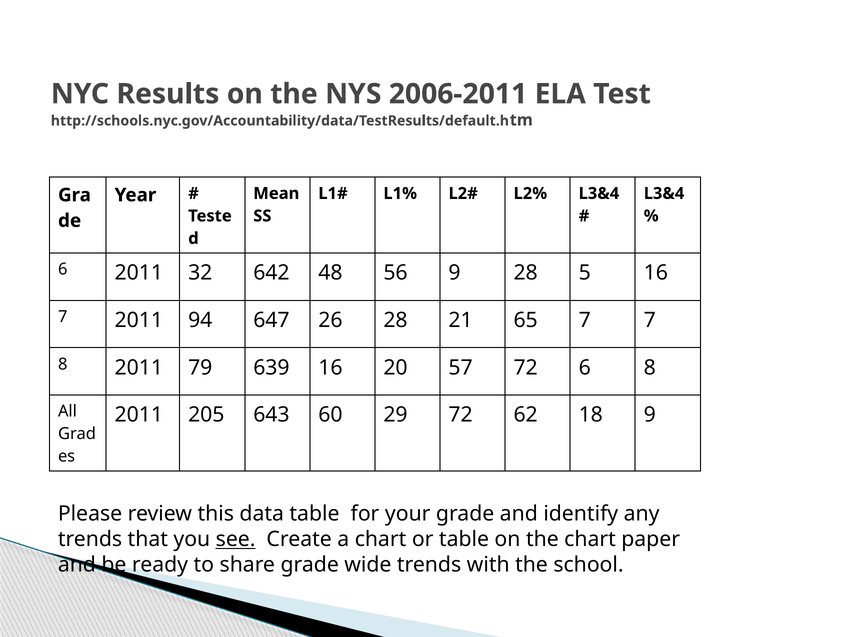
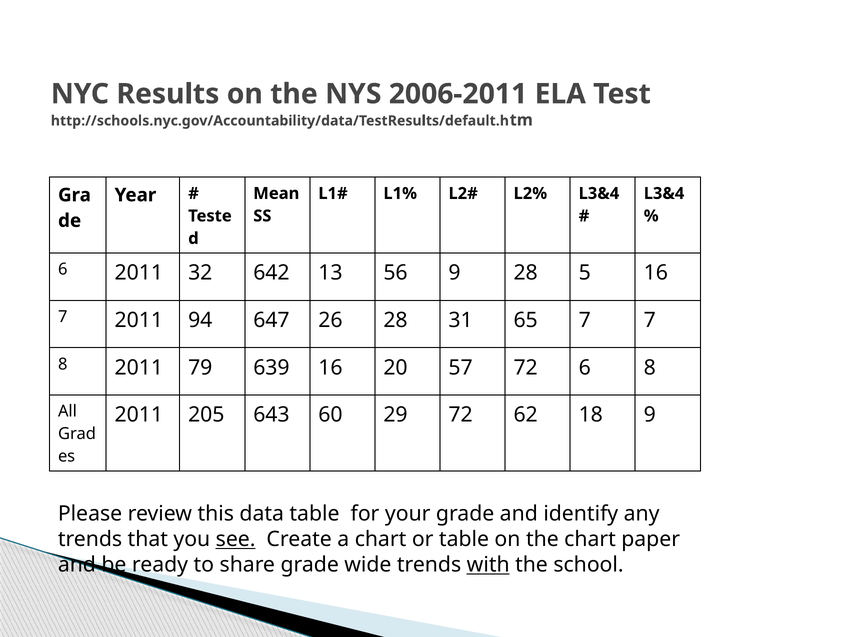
48: 48 -> 13
21: 21 -> 31
with underline: none -> present
